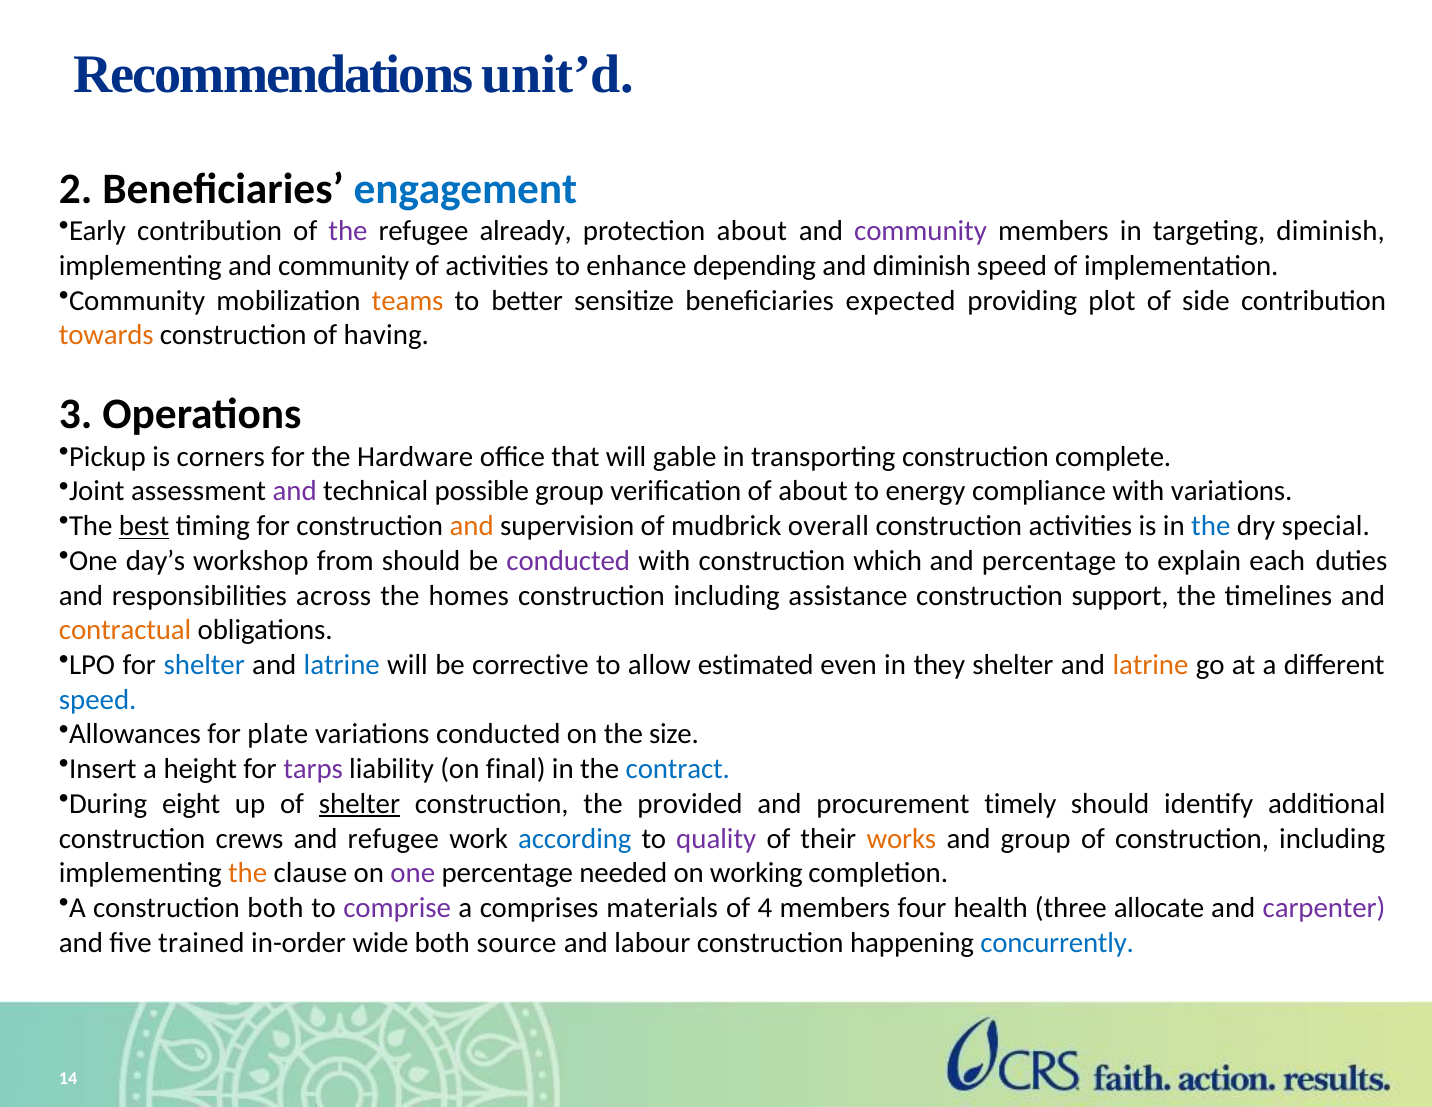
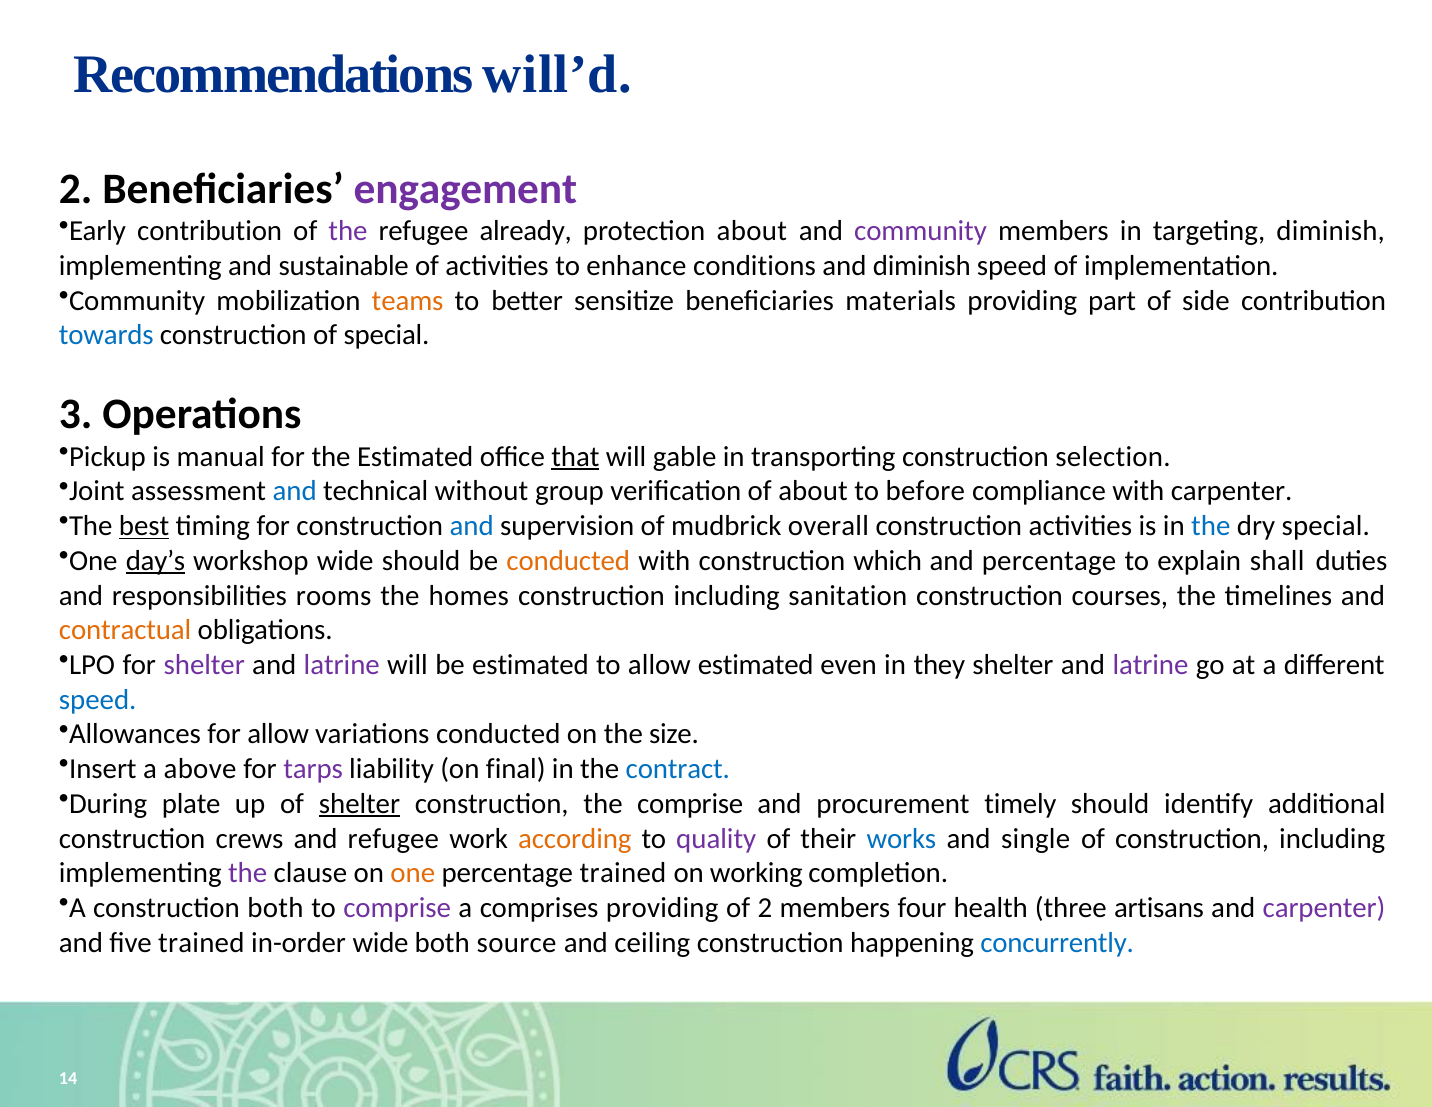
unit’d: unit’d -> will’d
engagement colour: blue -> purple
implementing and community: community -> sustainable
depending: depending -> conditions
expected: expected -> materials
plot: plot -> part
towards colour: orange -> blue
of having: having -> special
corners: corners -> manual
the Hardware: Hardware -> Estimated
that underline: none -> present
complete: complete -> selection
and at (295, 491) colour: purple -> blue
possible: possible -> without
energy: energy -> before
with variations: variations -> carpenter
and at (472, 526) colour: orange -> blue
day’s underline: none -> present
workshop from: from -> wide
conducted at (568, 561) colour: purple -> orange
each: each -> shall
across: across -> rooms
assistance: assistance -> sanitation
support: support -> courses
shelter at (204, 665) colour: blue -> purple
latrine at (342, 665) colour: blue -> purple
be corrective: corrective -> estimated
latrine at (1151, 665) colour: orange -> purple
for plate: plate -> allow
height: height -> above
eight: eight -> plate
the provided: provided -> comprise
according colour: blue -> orange
works colour: orange -> blue
and group: group -> single
the at (248, 873) colour: orange -> purple
one at (413, 873) colour: purple -> orange
percentage needed: needed -> trained
comprises materials: materials -> providing
of 4: 4 -> 2
allocate: allocate -> artisans
labour: labour -> ceiling
